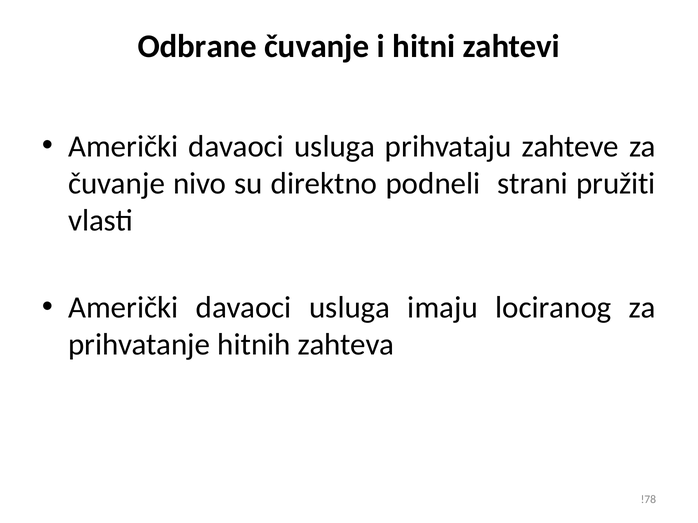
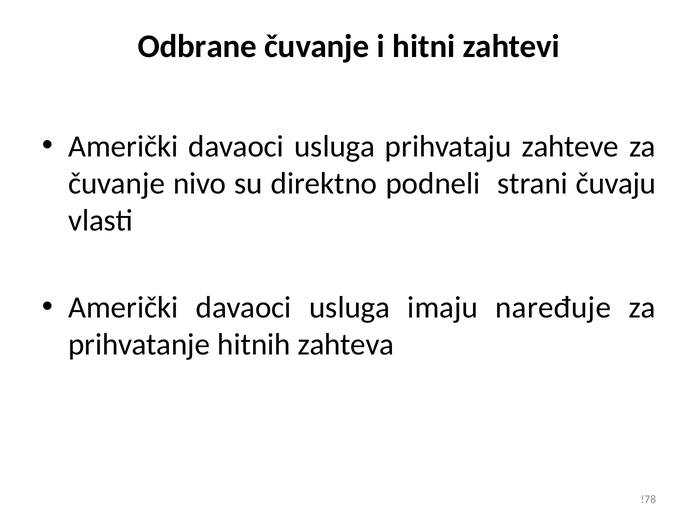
pružiti: pružiti -> čuvaju
lociranog: lociranog -> naređuje
